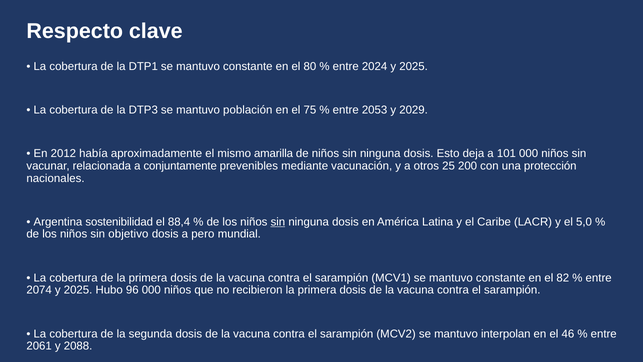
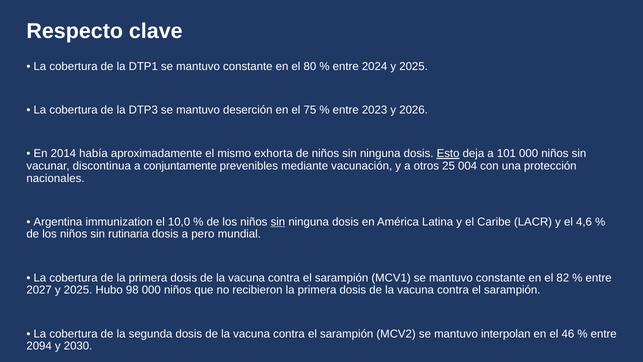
población: población -> deserción
2053: 2053 -> 2023
2029: 2029 -> 2026
2012: 2012 -> 2014
amarilla: amarilla -> exhorta
Esto underline: none -> present
relacionada: relacionada -> discontinua
200: 200 -> 004
sostenibilidad: sostenibilidad -> immunization
88,4: 88,4 -> 10,0
5,0: 5,0 -> 4,6
objetivo: objetivo -> rutinaria
2074: 2074 -> 2027
96: 96 -> 98
2061: 2061 -> 2094
2088: 2088 -> 2030
